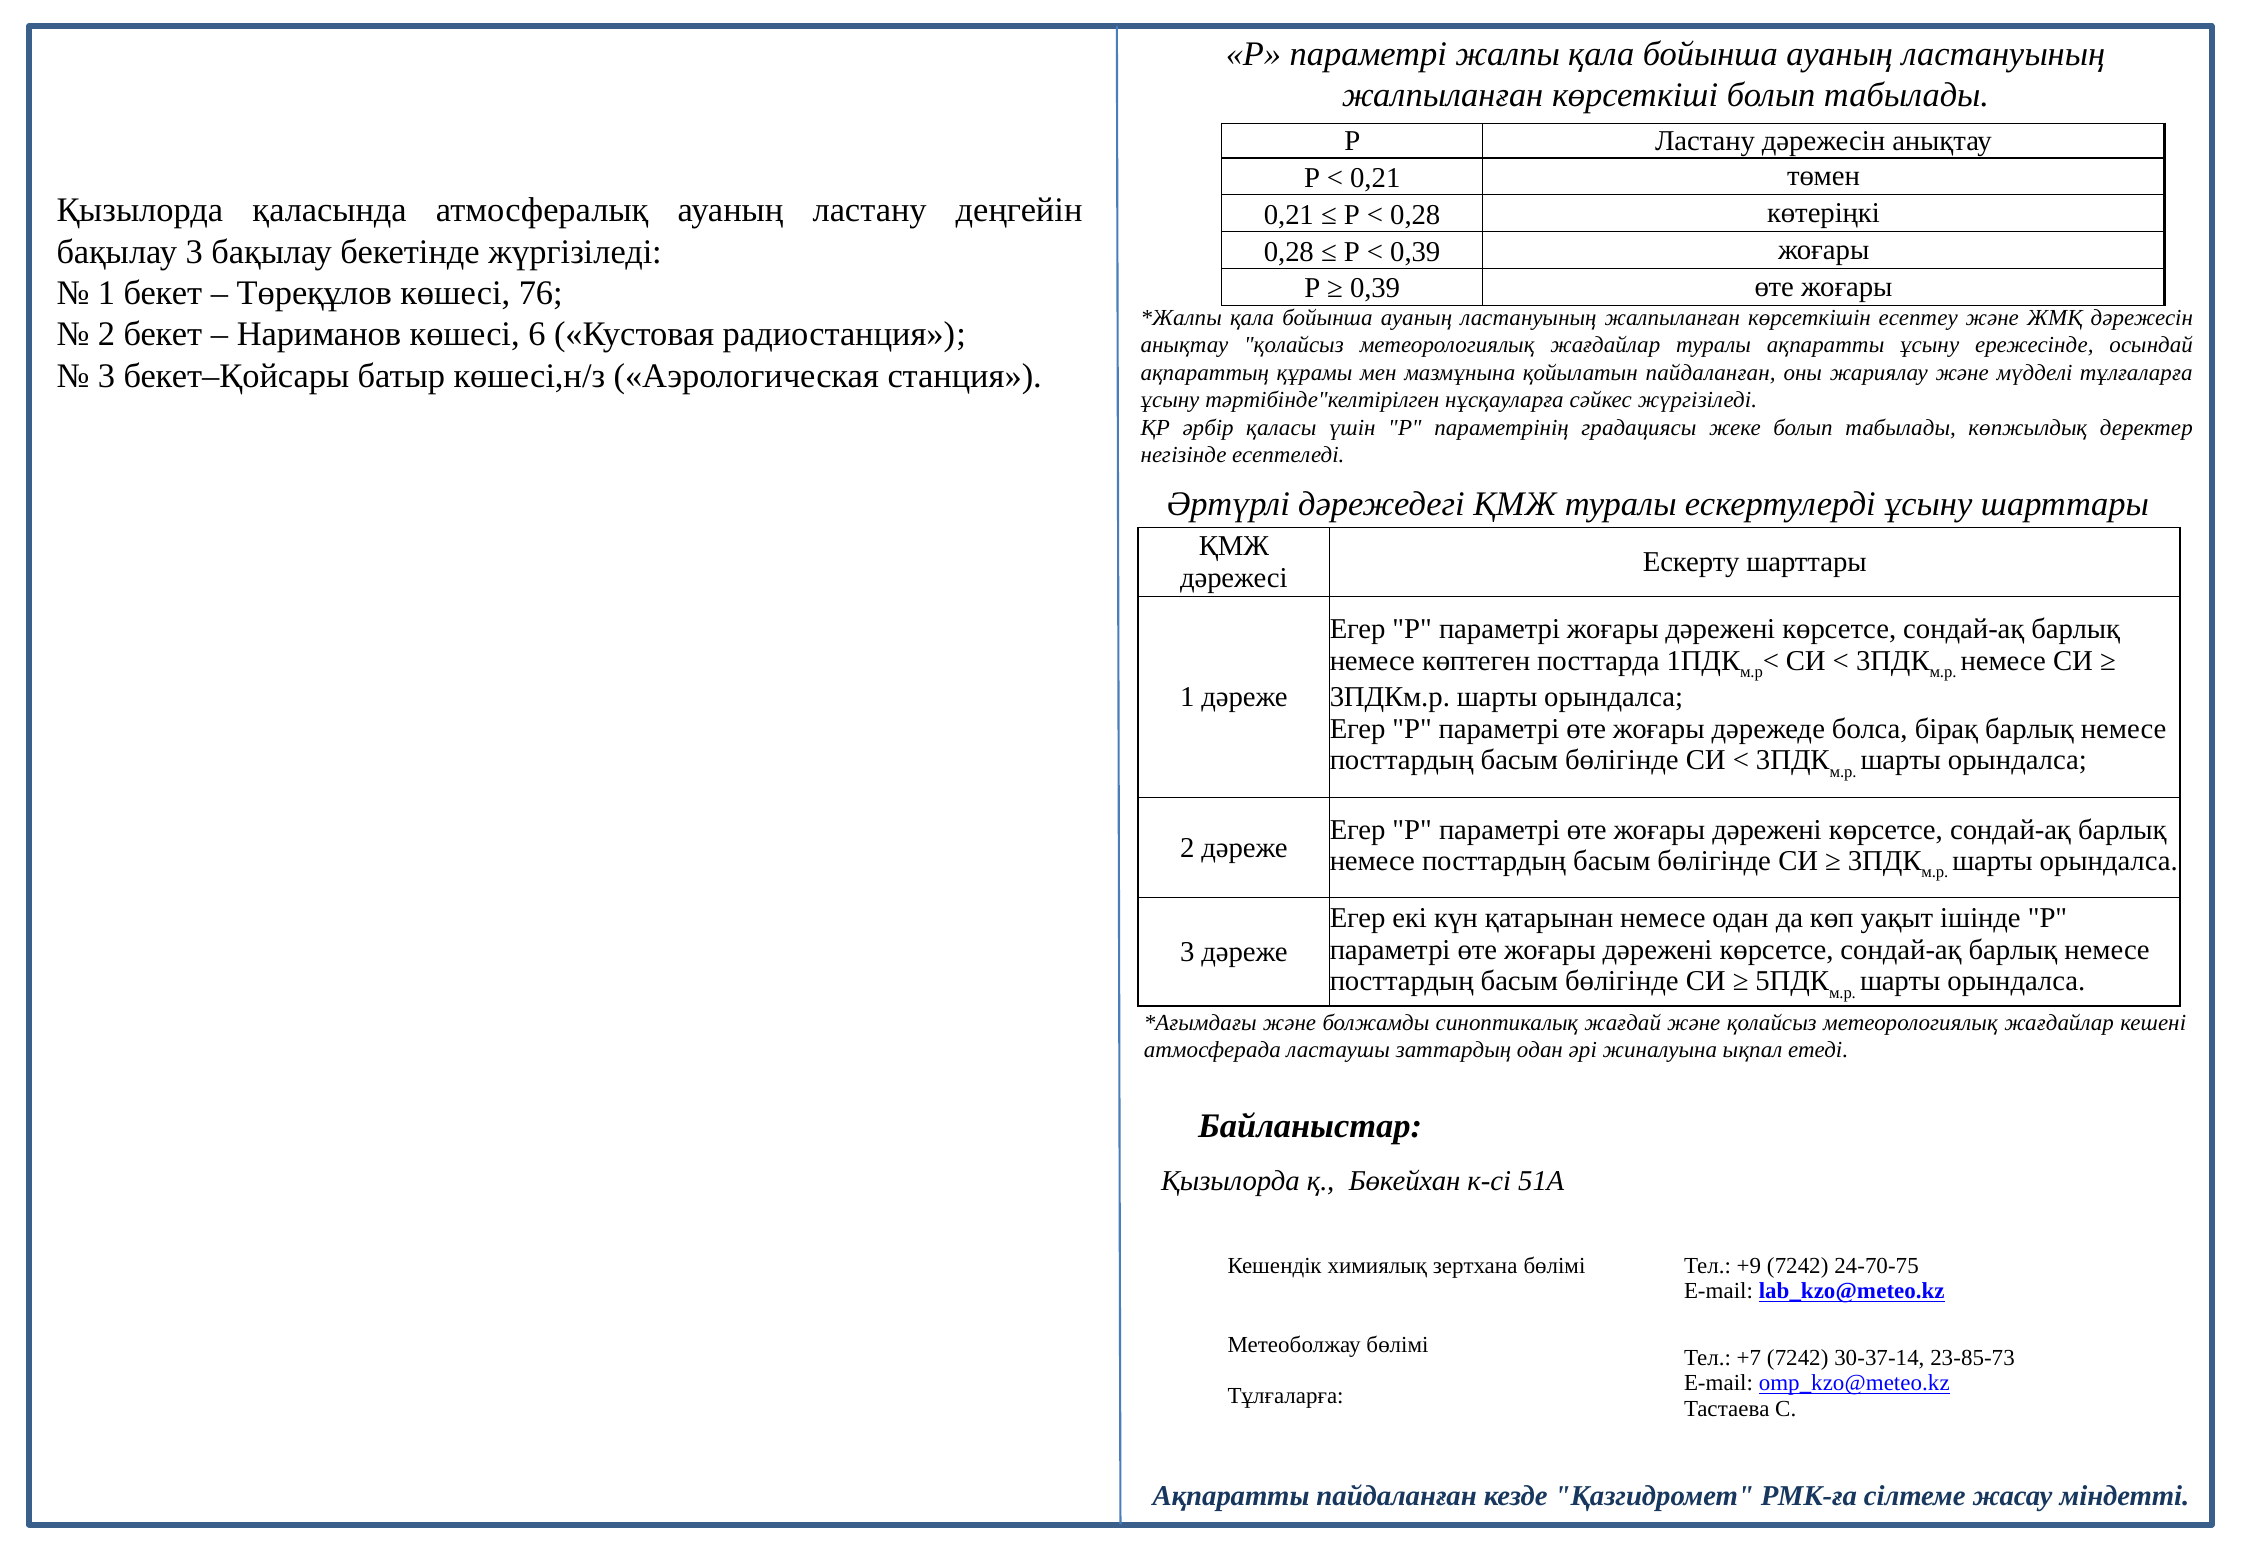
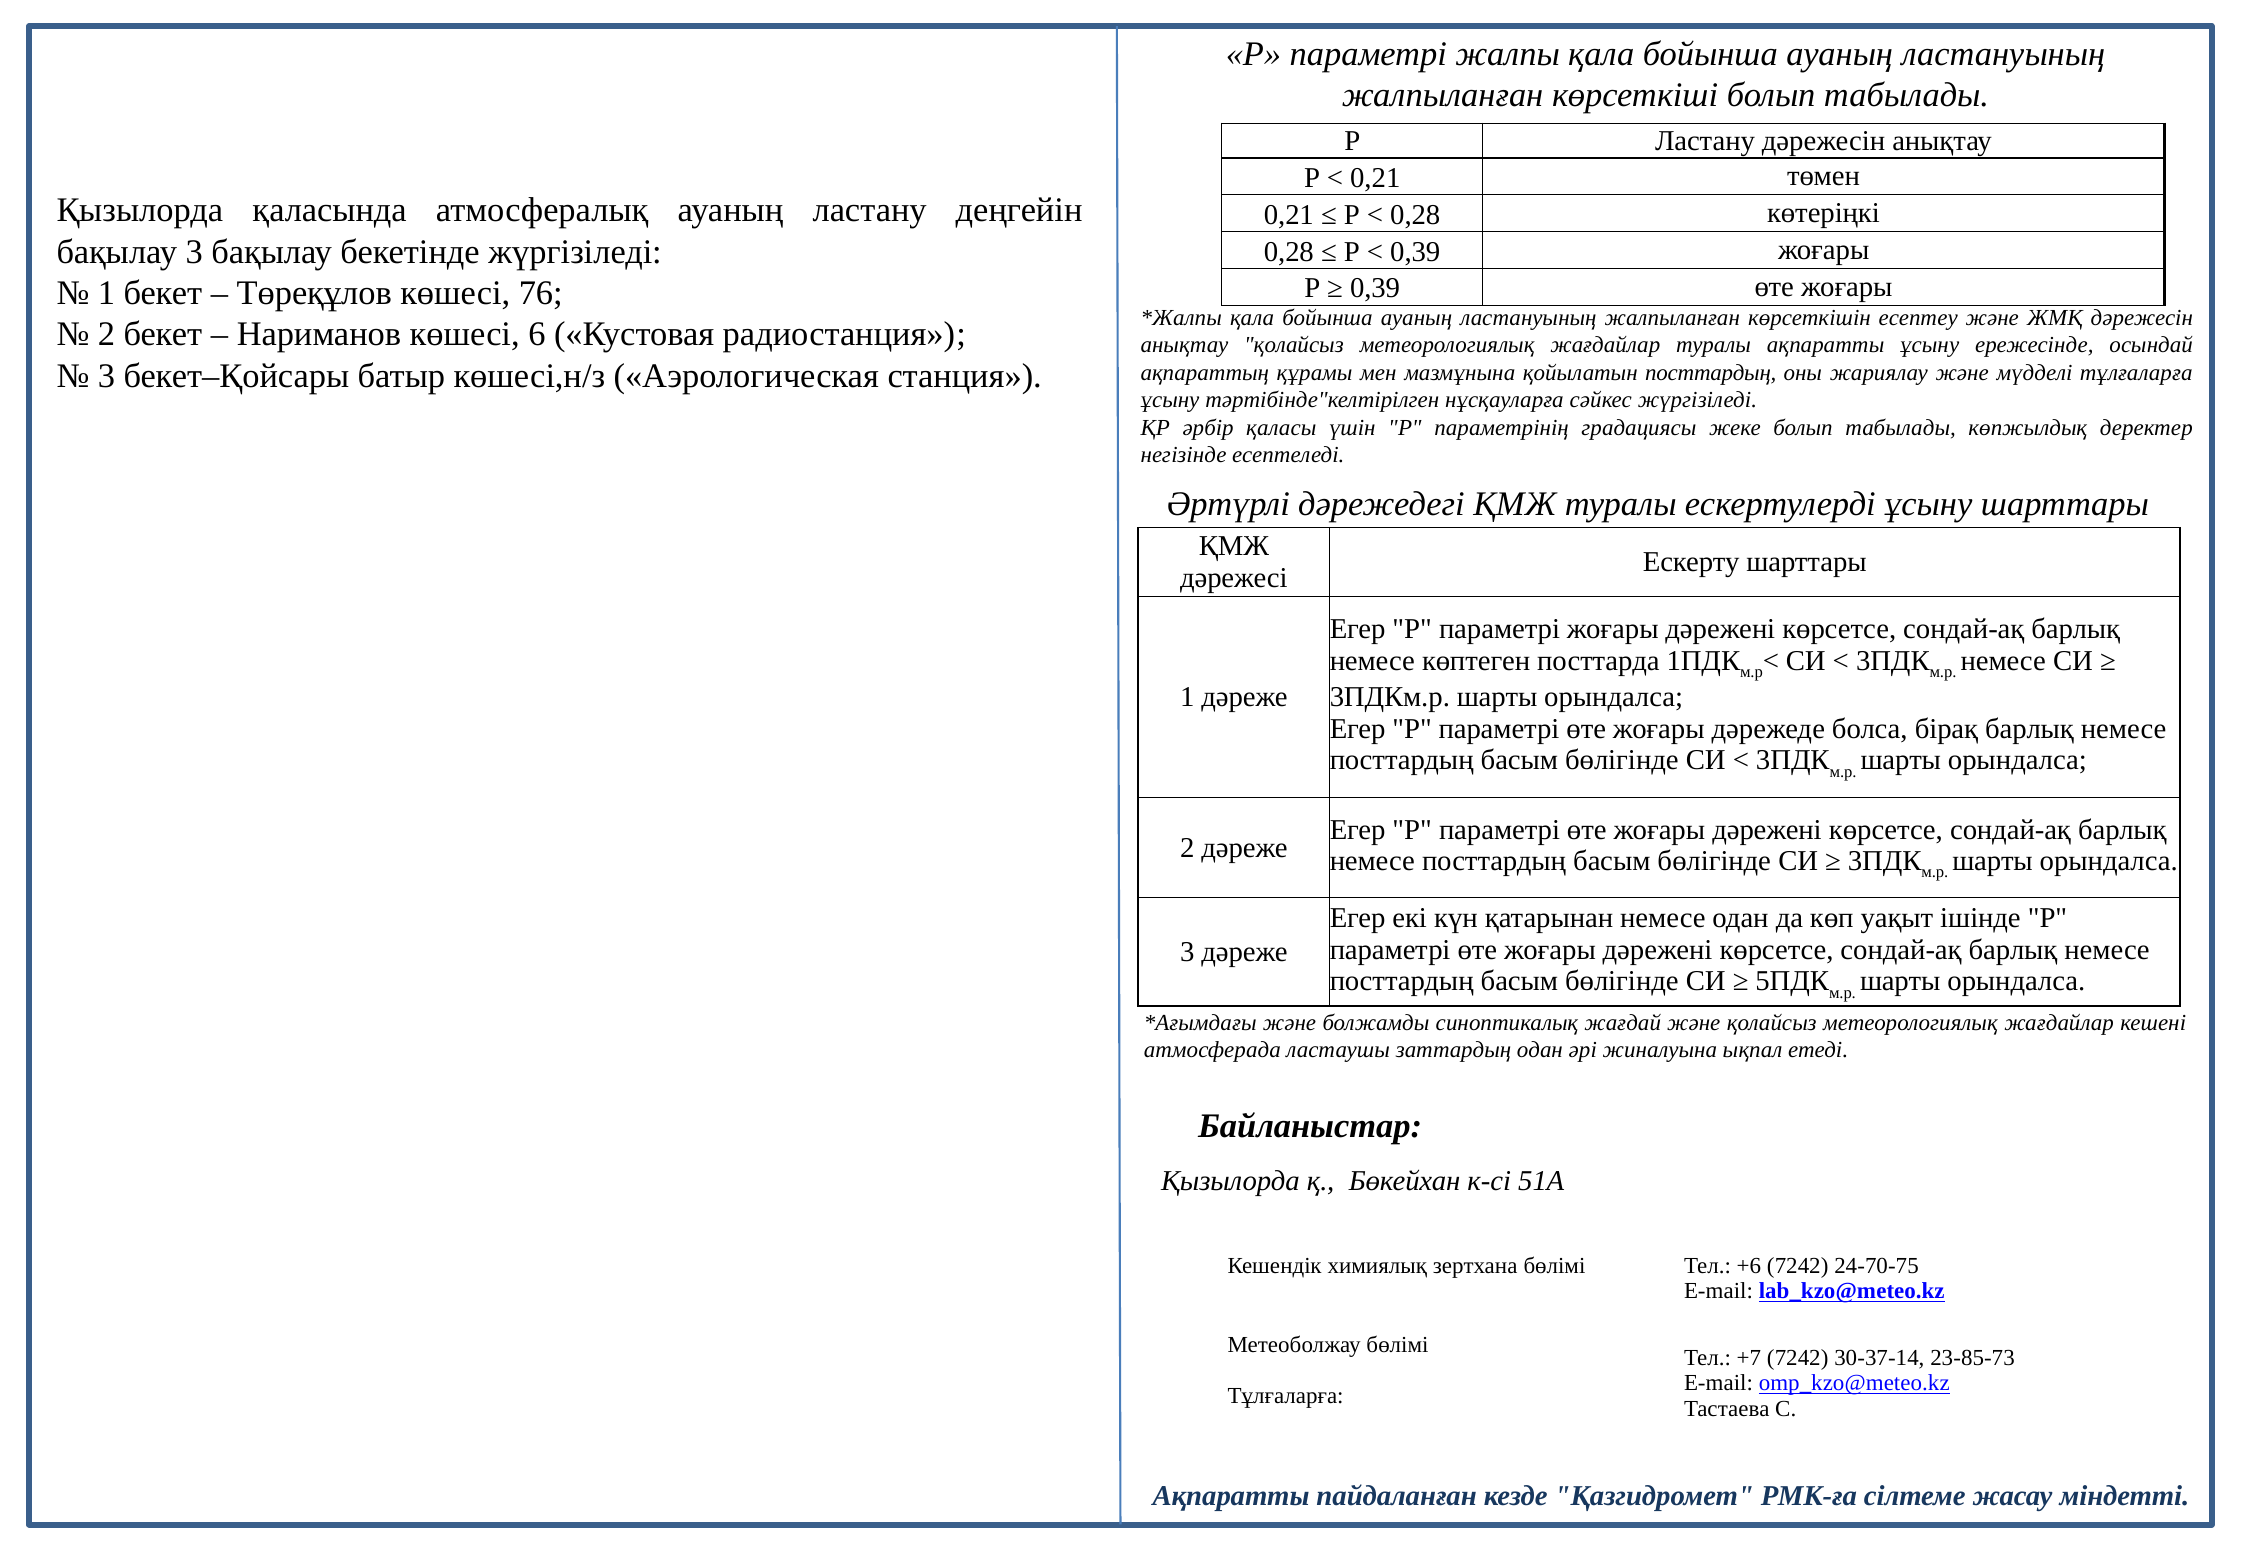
қойылатын пайдаланған: пайдаланған -> посттардың
+9: +9 -> +6
